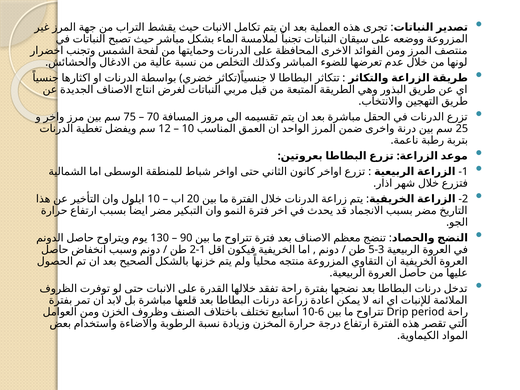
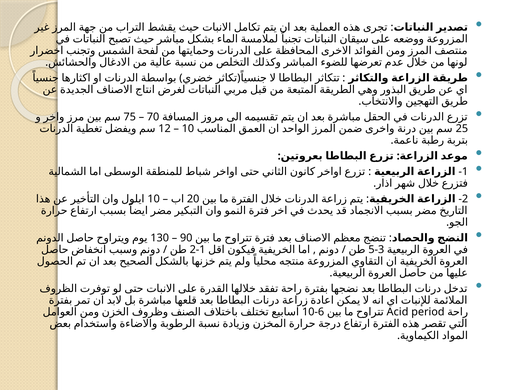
Drip: Drip -> Acid
